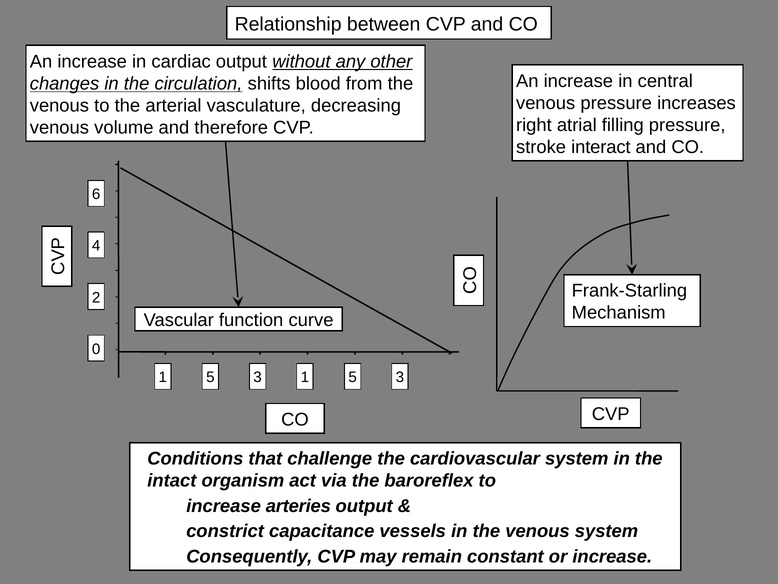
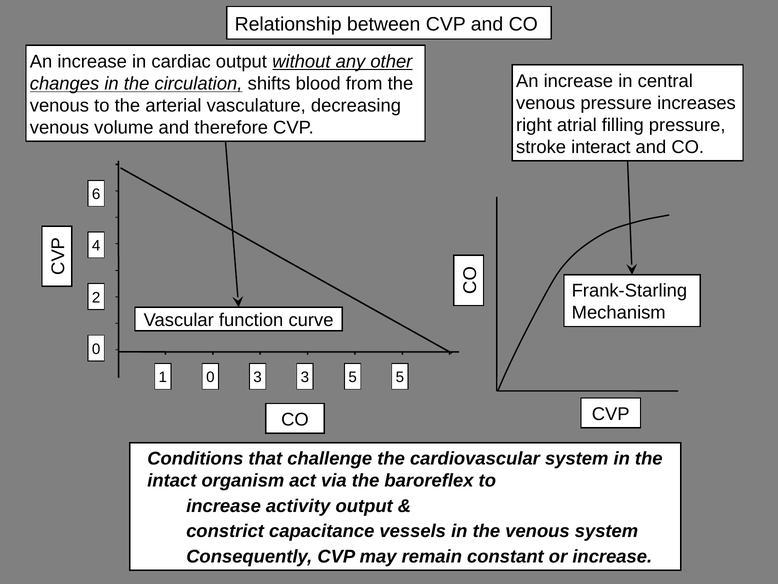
5 at (210, 377): 5 -> 0
3 1: 1 -> 3
3 at (400, 377): 3 -> 5
arteries: arteries -> activity
